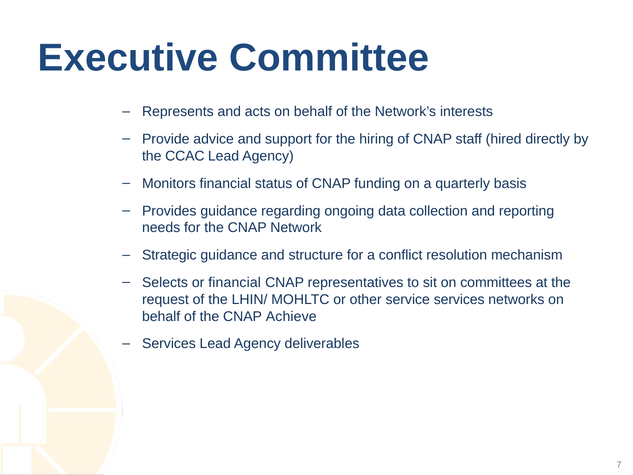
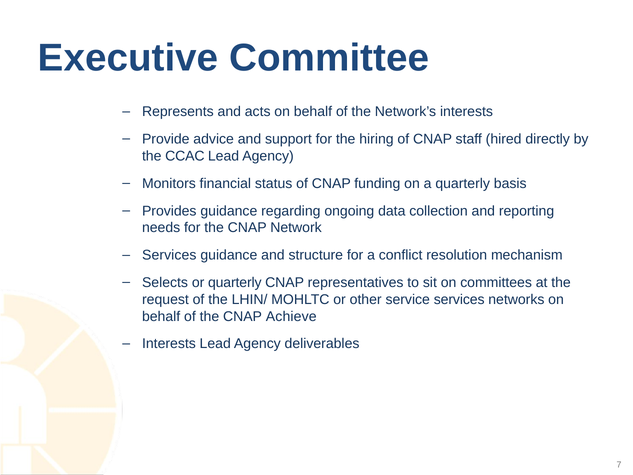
Strategic at (169, 255): Strategic -> Services
or financial: financial -> quarterly
Services at (169, 344): Services -> Interests
